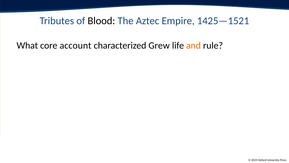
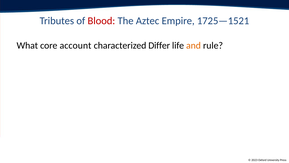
Blood colour: black -> red
1425—1521: 1425—1521 -> 1725—1521
Grew: Grew -> Differ
